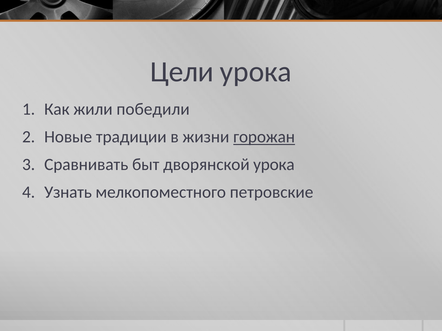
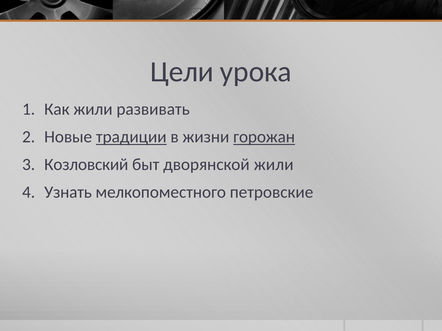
победили: победили -> развивать
традиции underline: none -> present
Сравнивать: Сравнивать -> Козловский
дворянской урока: урока -> жили
